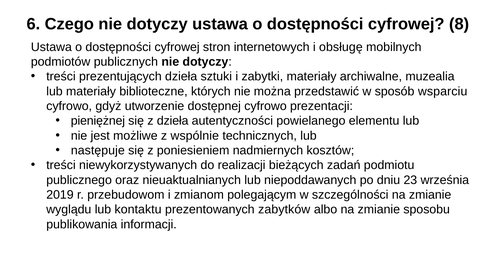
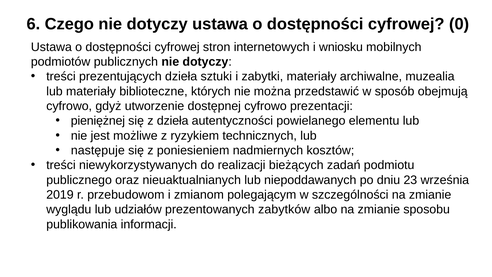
8: 8 -> 0
obsługę: obsługę -> wniosku
wsparciu: wsparciu -> obejmują
wspólnie: wspólnie -> ryzykiem
kontaktu: kontaktu -> udziałów
